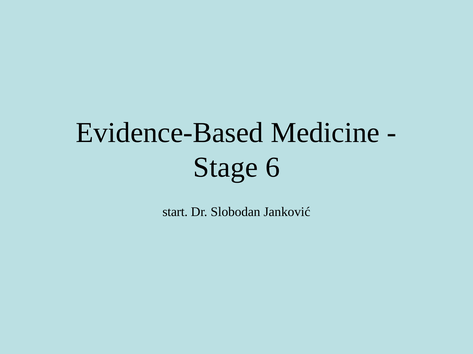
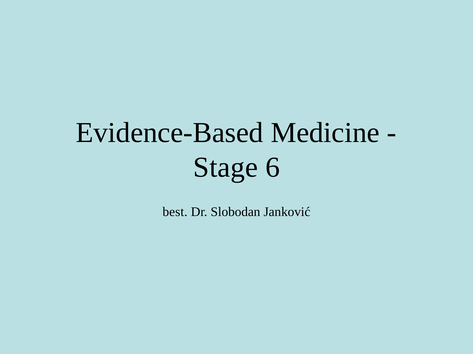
start: start -> best
